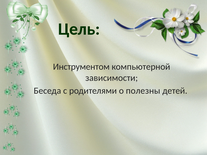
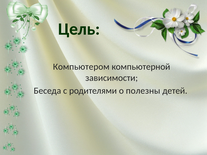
Инструментом: Инструментом -> Компьютером
